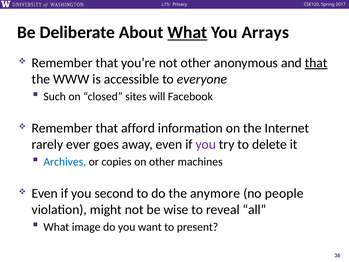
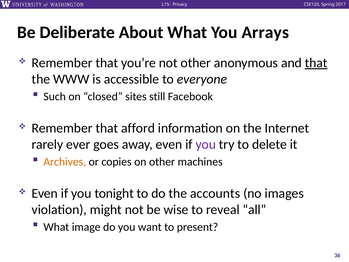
What at (187, 32) underline: present -> none
will: will -> still
Archives colour: blue -> orange
second: second -> tonight
anymore: anymore -> accounts
people: people -> images
